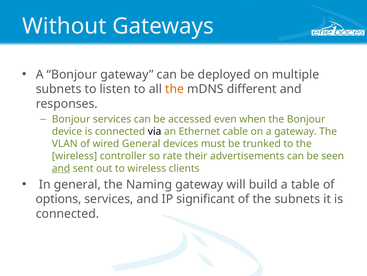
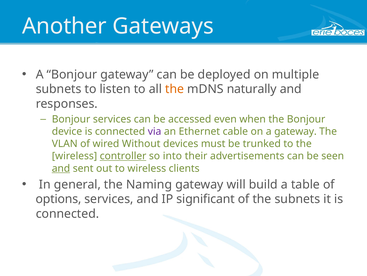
Without: Without -> Another
different: different -> naturally
via colour: black -> purple
wired General: General -> Without
controller underline: none -> present
rate: rate -> into
